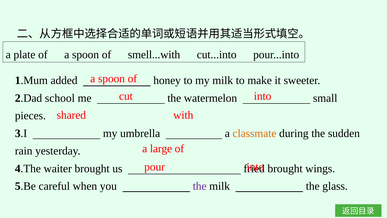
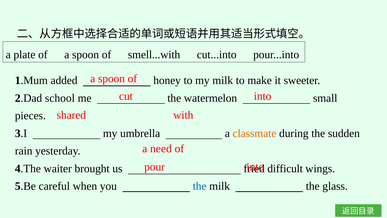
large: large -> need
brought at (285, 168): brought -> difficult
the at (200, 186) colour: purple -> blue
